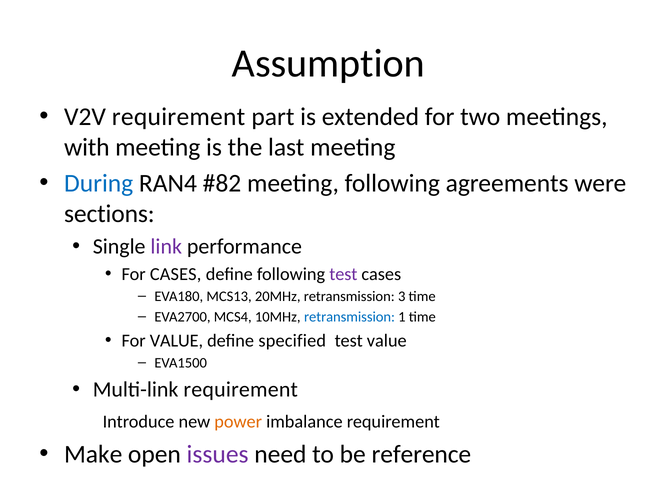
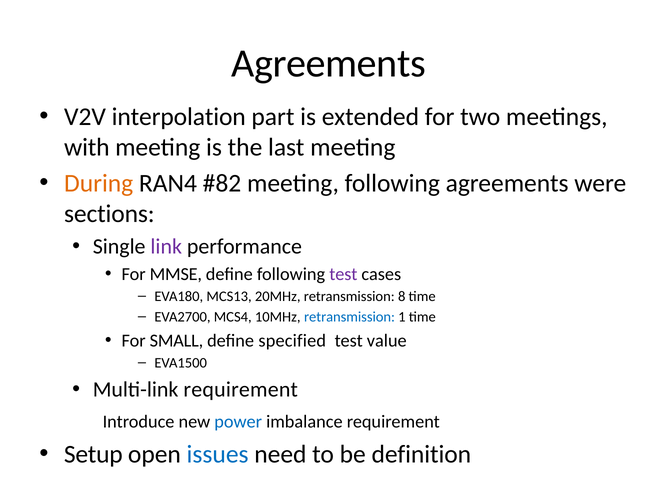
Assumption at (328, 64): Assumption -> Agreements
V2V requirement: requirement -> interpolation
During colour: blue -> orange
For CASES: CASES -> MMSE
3: 3 -> 8
For VALUE: VALUE -> SMALL
power colour: orange -> blue
Make: Make -> Setup
issues colour: purple -> blue
reference: reference -> definition
